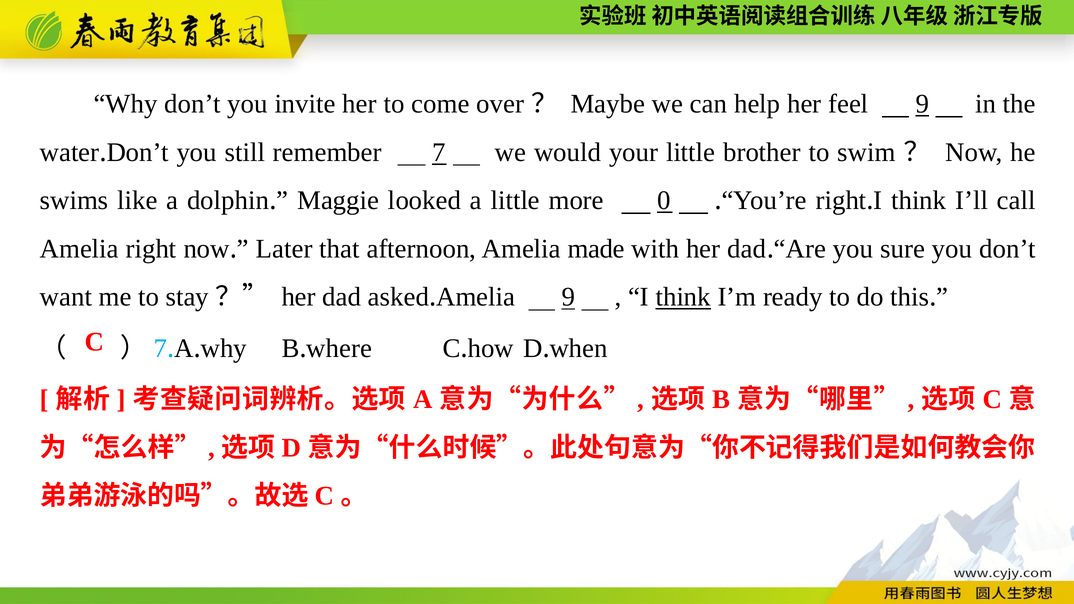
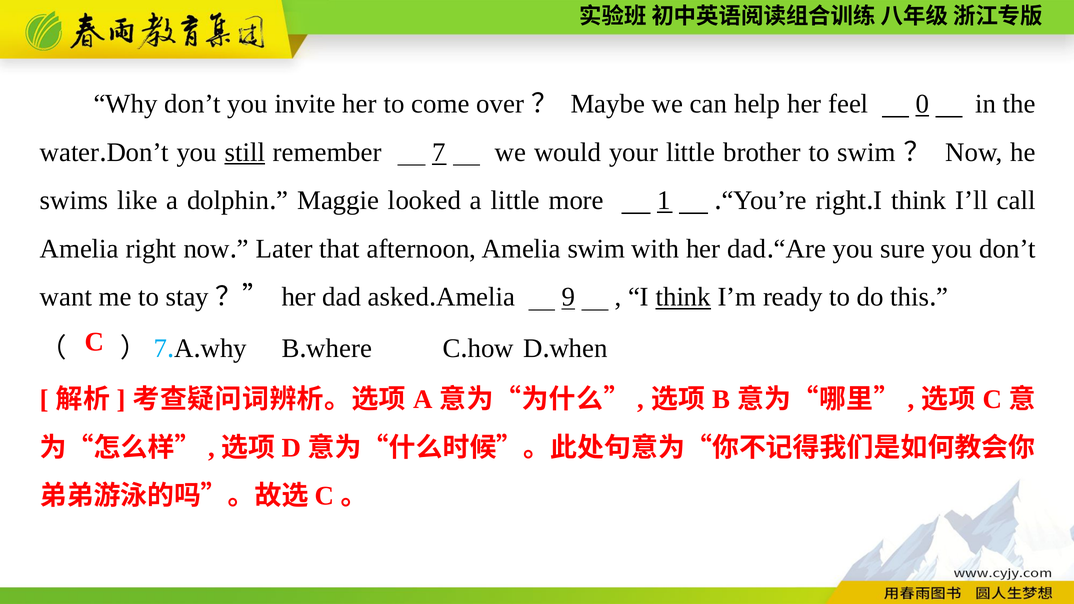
feel 9: 9 -> 0
still underline: none -> present
0: 0 -> 1
Amelia made: made -> swim
